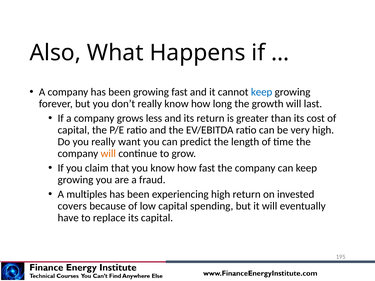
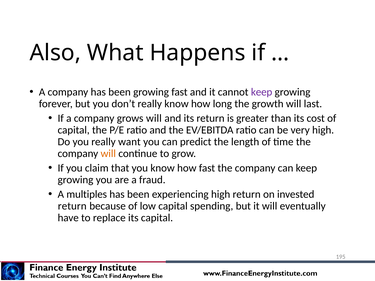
keep at (262, 92) colour: blue -> purple
grows less: less -> will
covers at (72, 206): covers -> return
